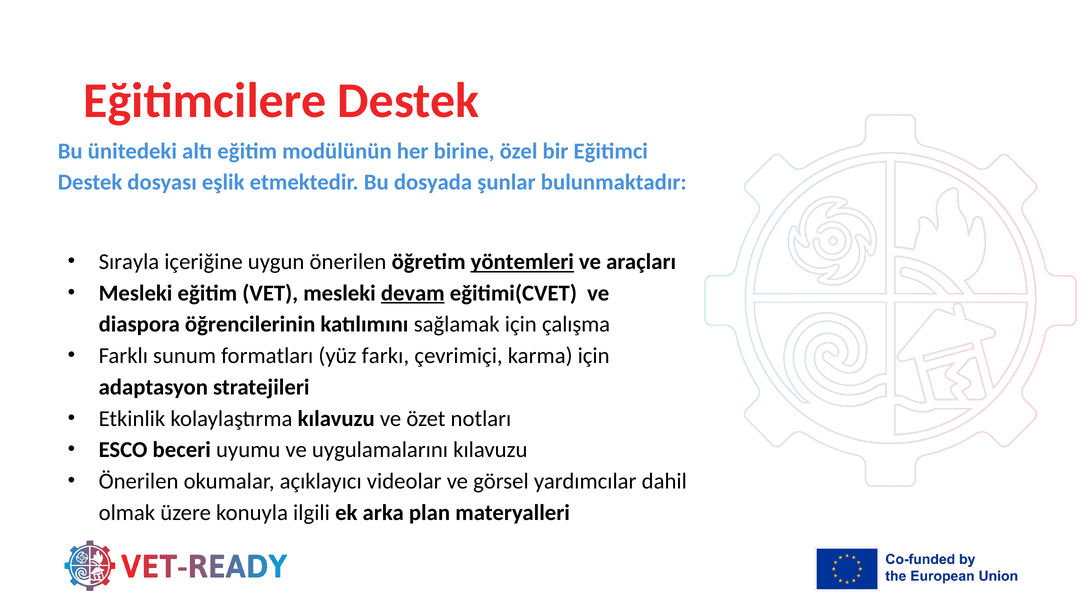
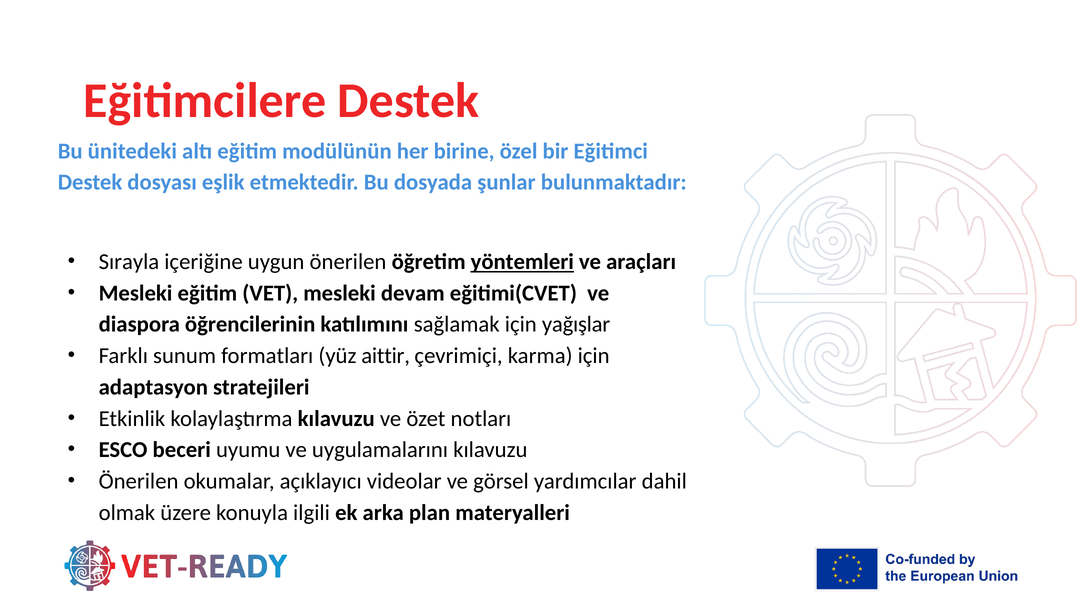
devam underline: present -> none
çalışma: çalışma -> yağışlar
farkı: farkı -> aittir
